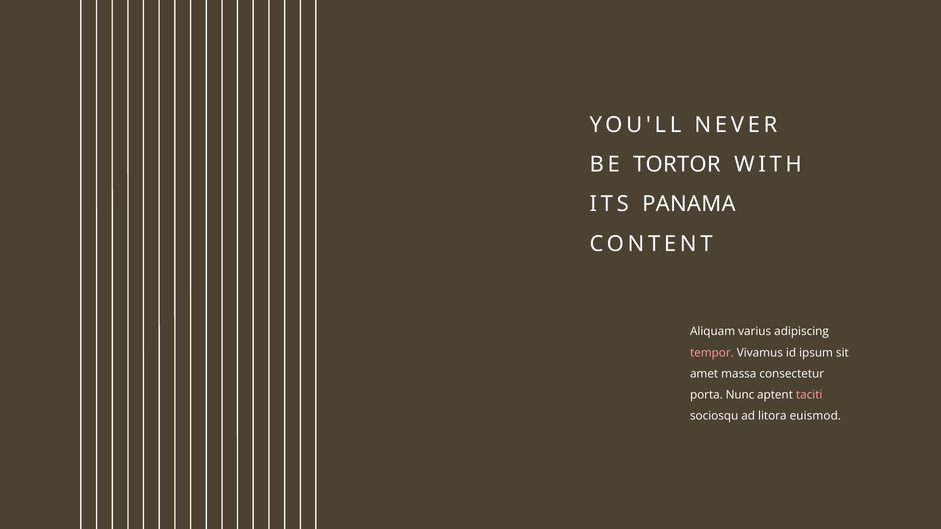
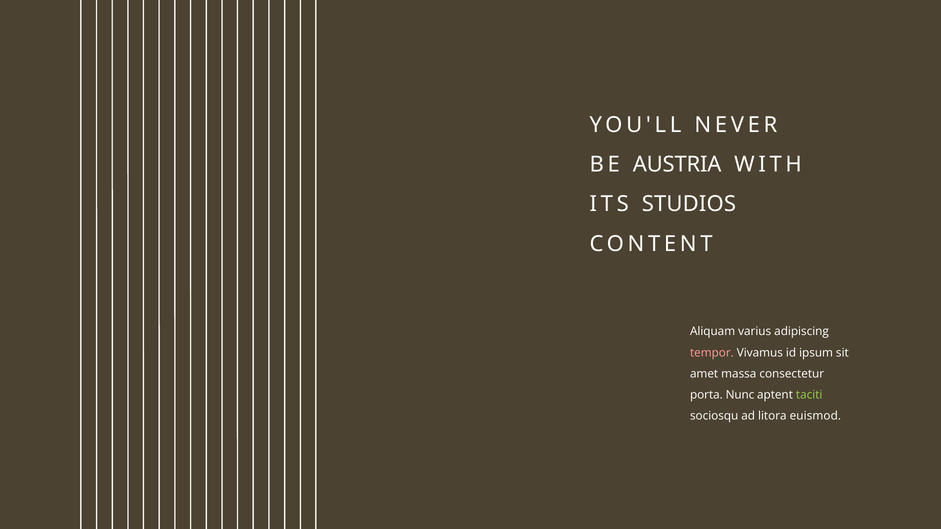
TORTOR: TORTOR -> AUSTRIA
PANAMA: PANAMA -> STUDIOS
taciti colour: pink -> light green
